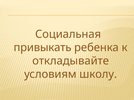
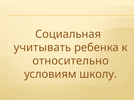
привыкать: привыкать -> учитывать
откладывайте: откладывайте -> относительно
